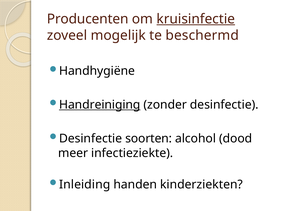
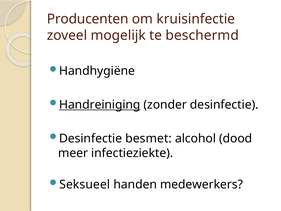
kruisinfectie underline: present -> none
soorten: soorten -> besmet
Inleiding: Inleiding -> Seksueel
kinderziekten: kinderziekten -> medewerkers
